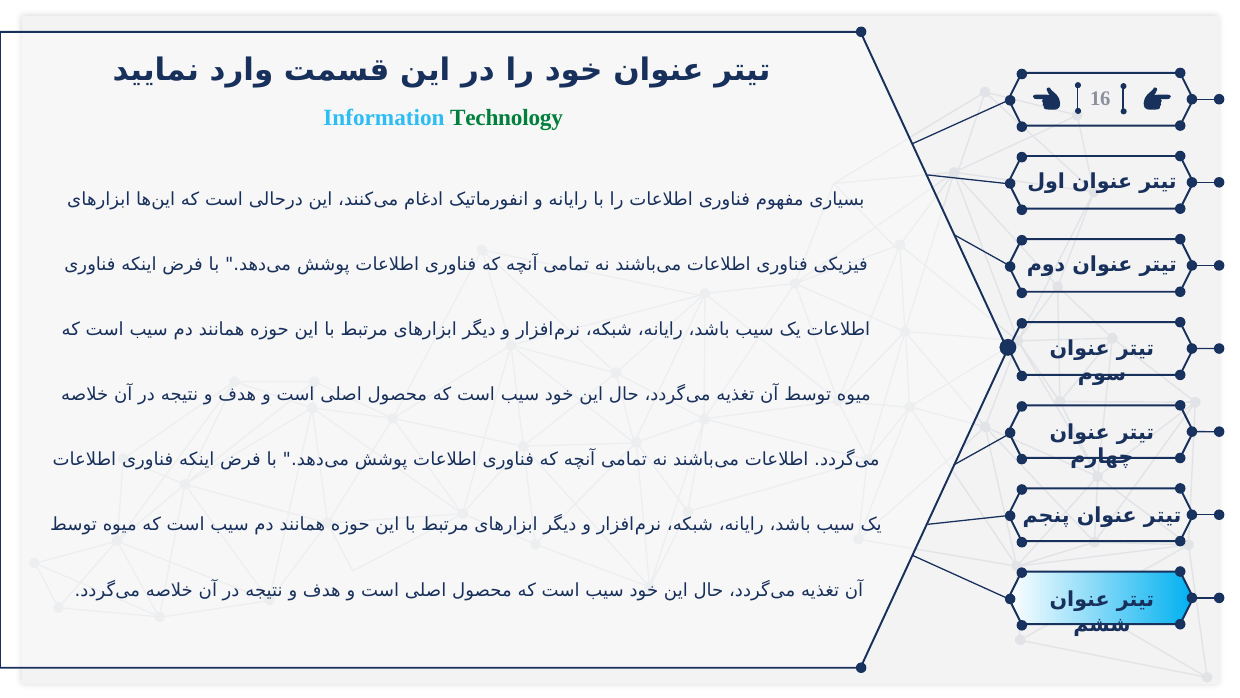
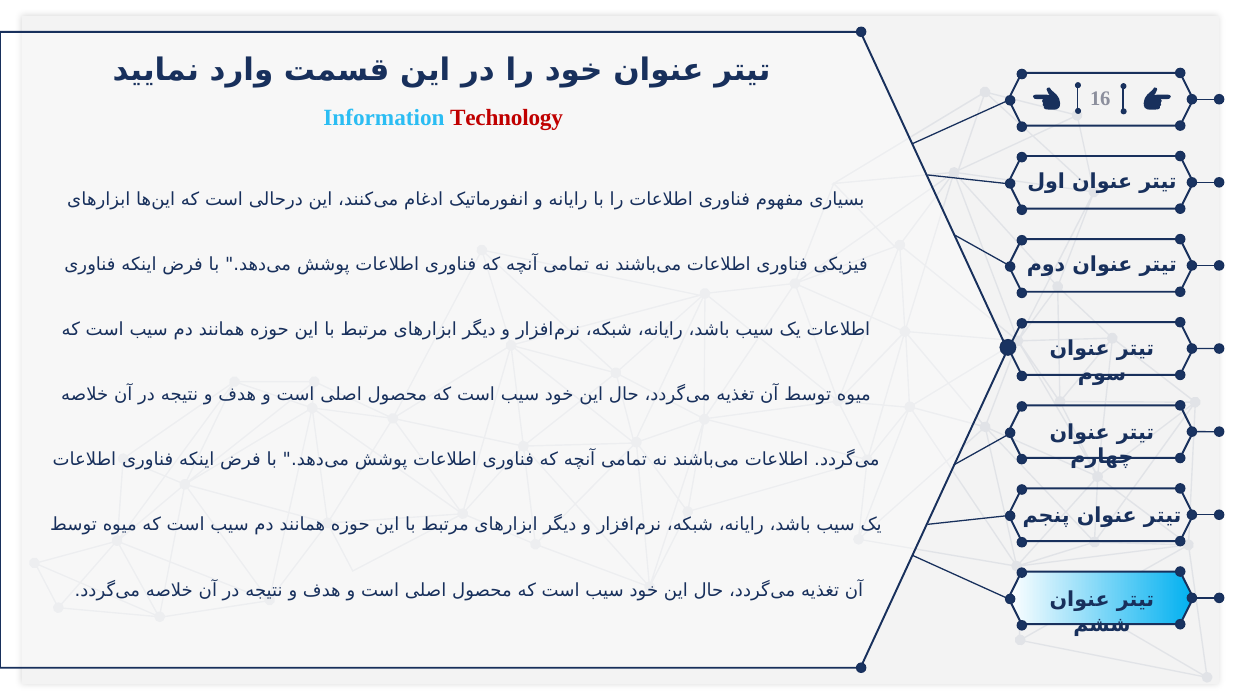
Technology colour: green -> red
